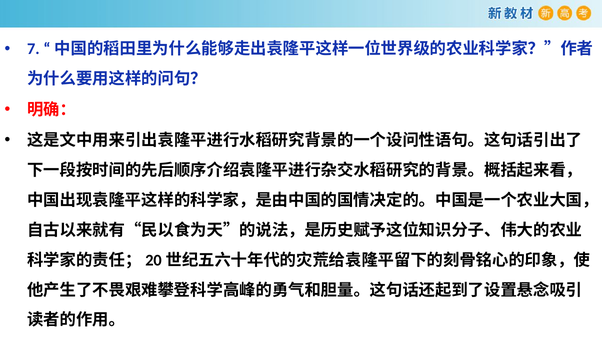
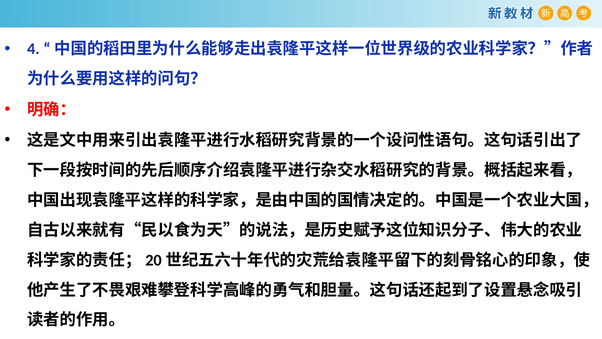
7: 7 -> 4
